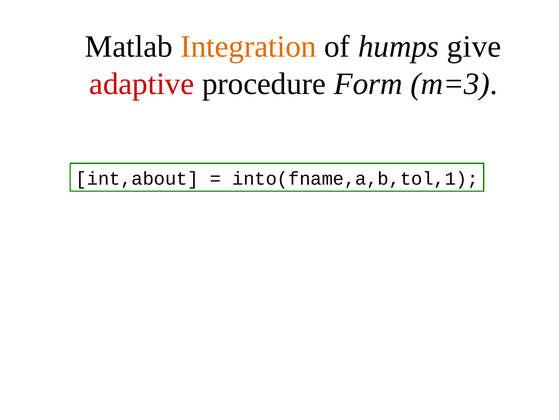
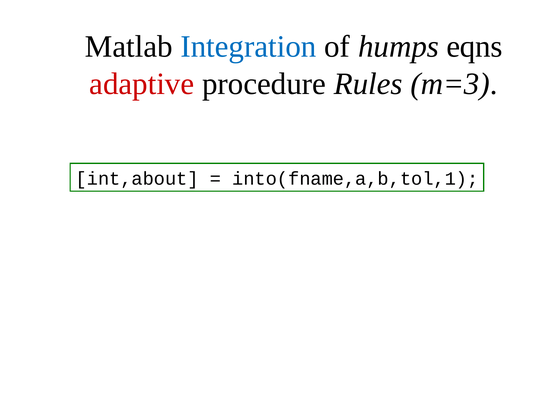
Integration colour: orange -> blue
give: give -> eqns
Form: Form -> Rules
